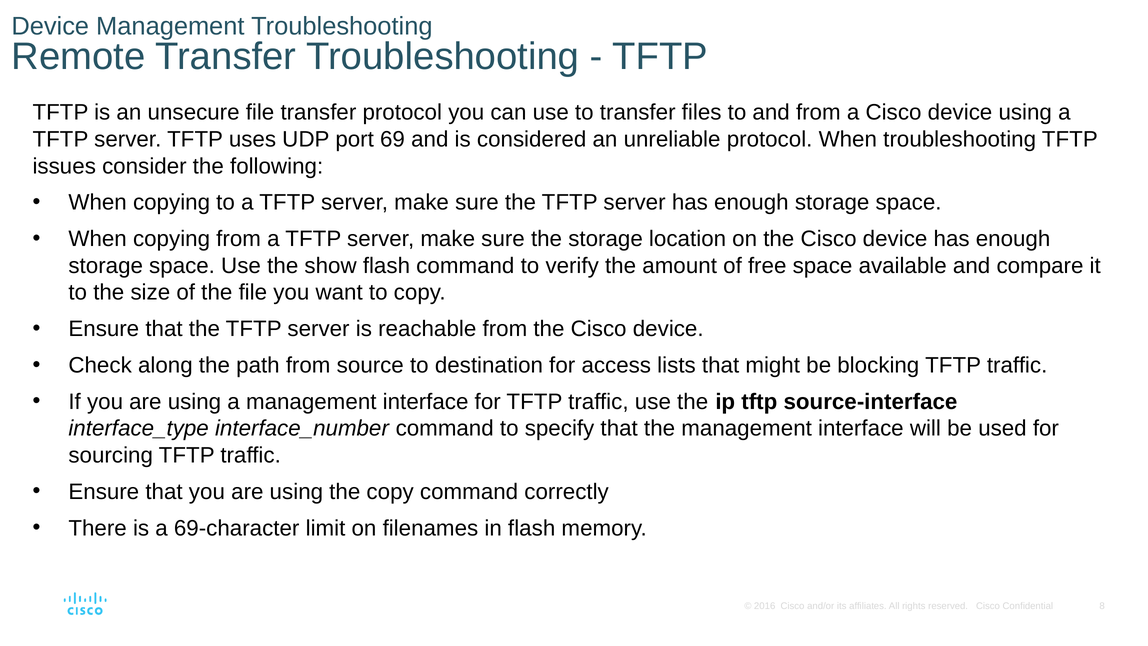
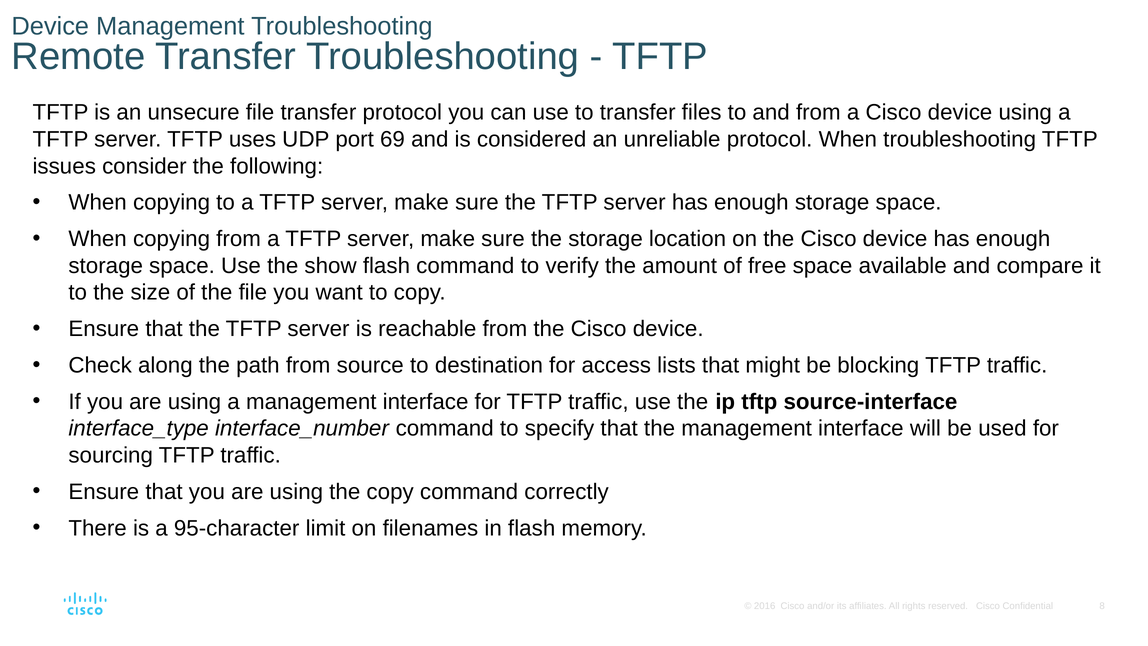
69-character: 69-character -> 95-character
